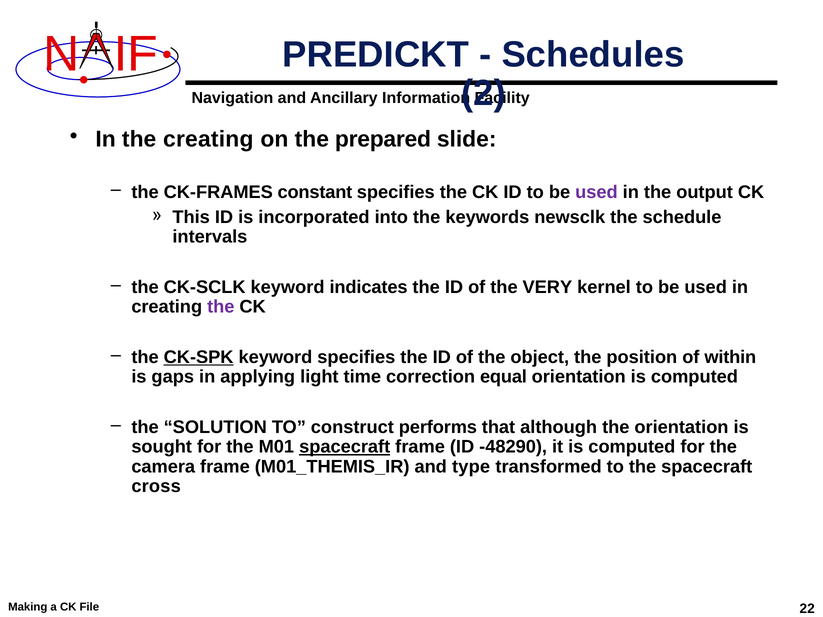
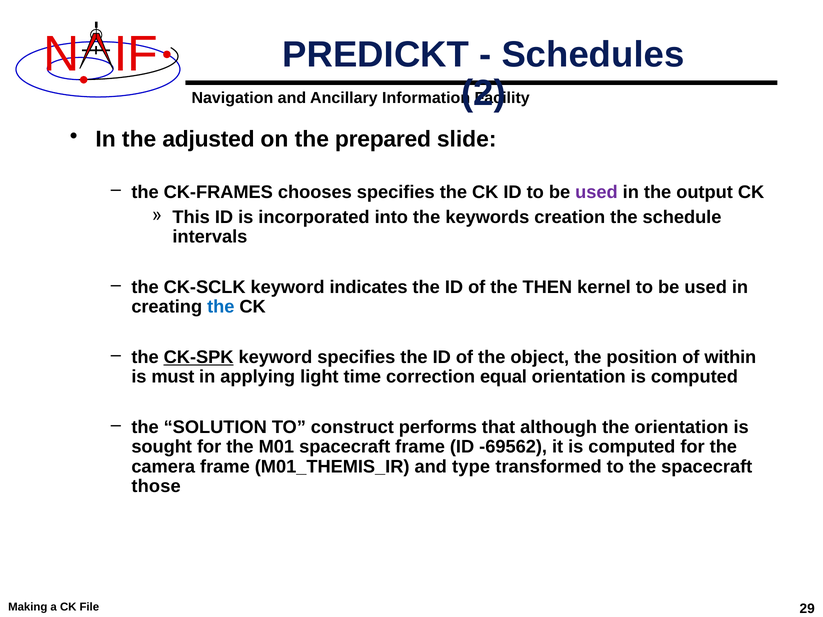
the creating: creating -> adjusted
constant: constant -> chooses
newsclk: newsclk -> creation
VERY: VERY -> THEN
the at (221, 307) colour: purple -> blue
gaps: gaps -> must
spacecraft at (345, 447) underline: present -> none
-48290: -48290 -> -69562
cross: cross -> those
22: 22 -> 29
